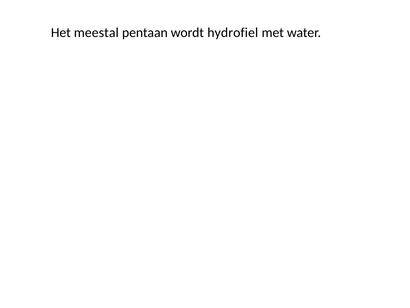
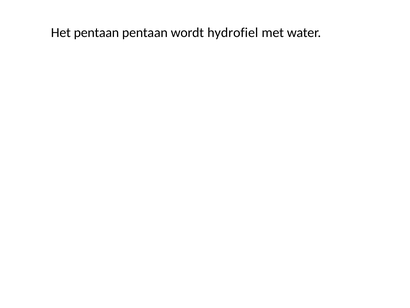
Het meestal: meestal -> pentaan
